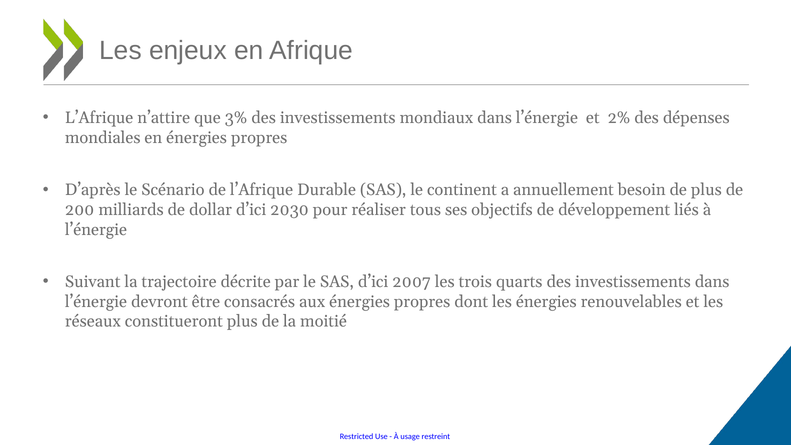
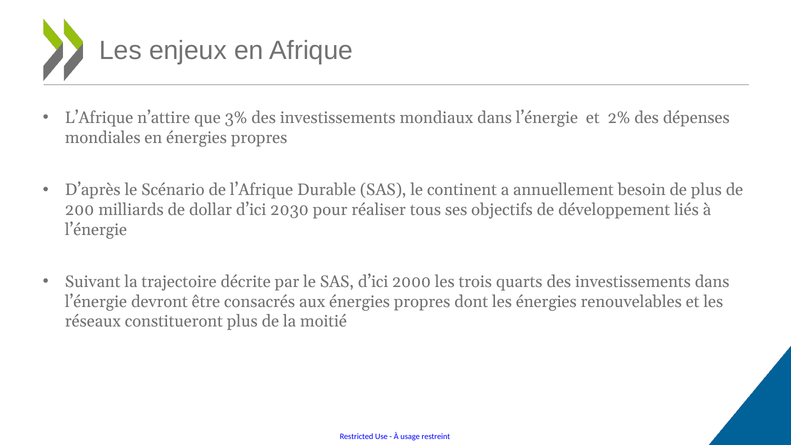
2007: 2007 -> 2000
